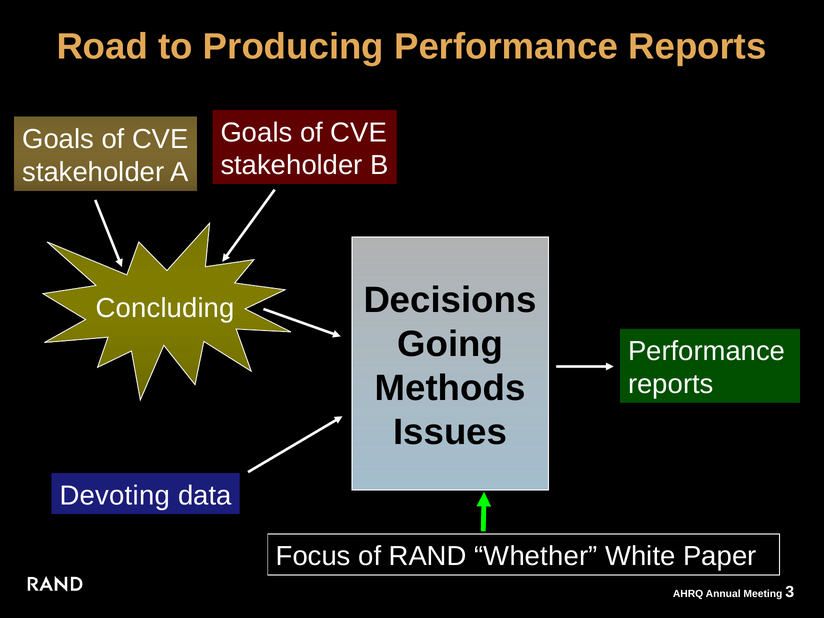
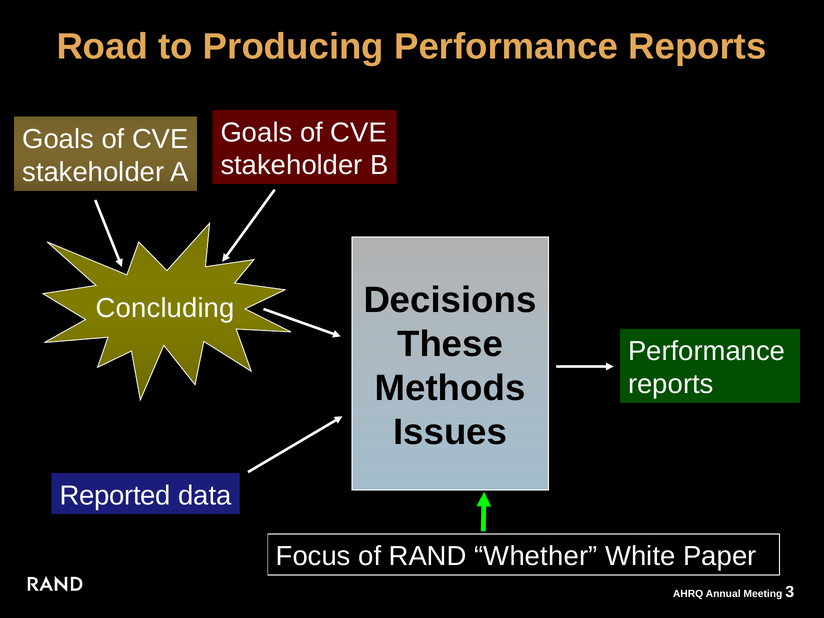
Going: Going -> These
Devoting: Devoting -> Reported
